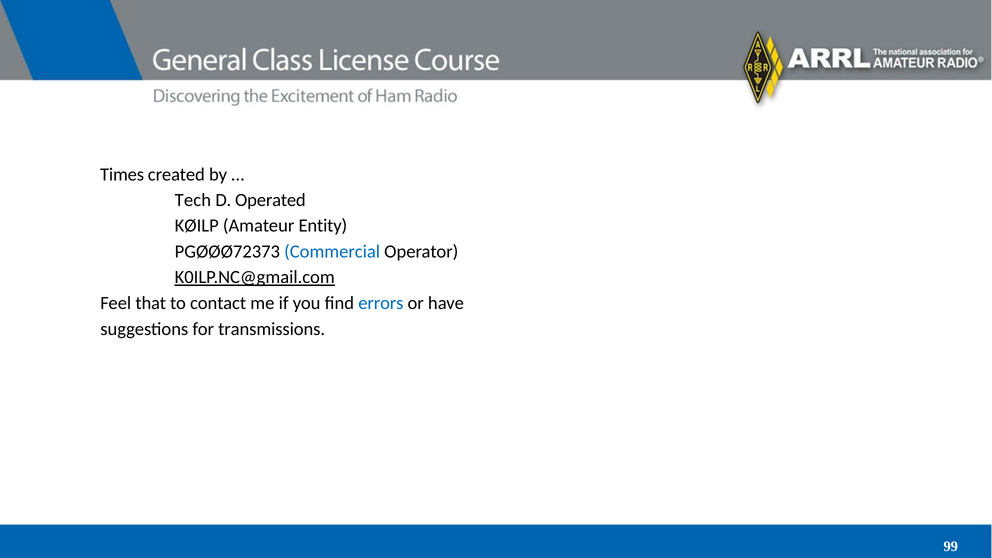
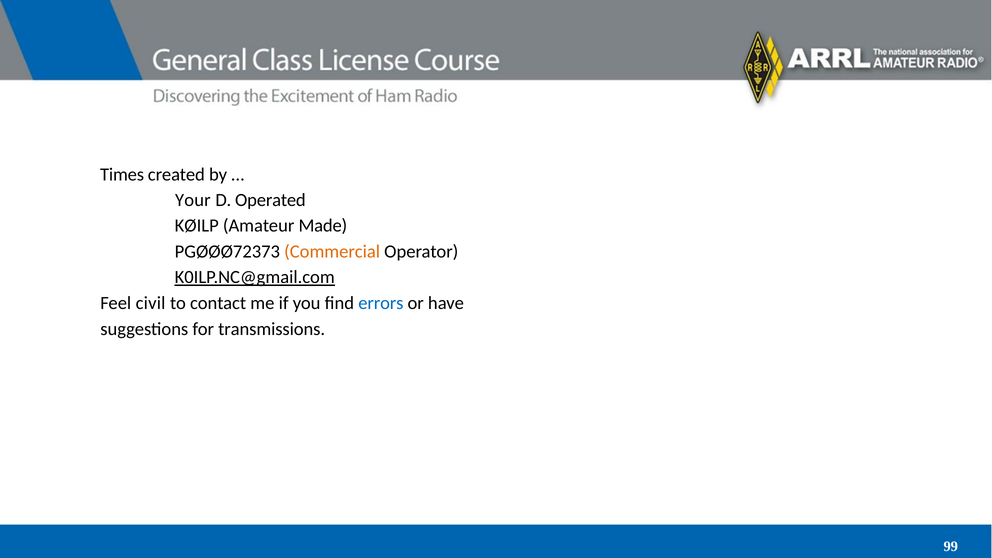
Tech: Tech -> Your
Entity: Entity -> Made
Commercial colour: blue -> orange
that: that -> civil
